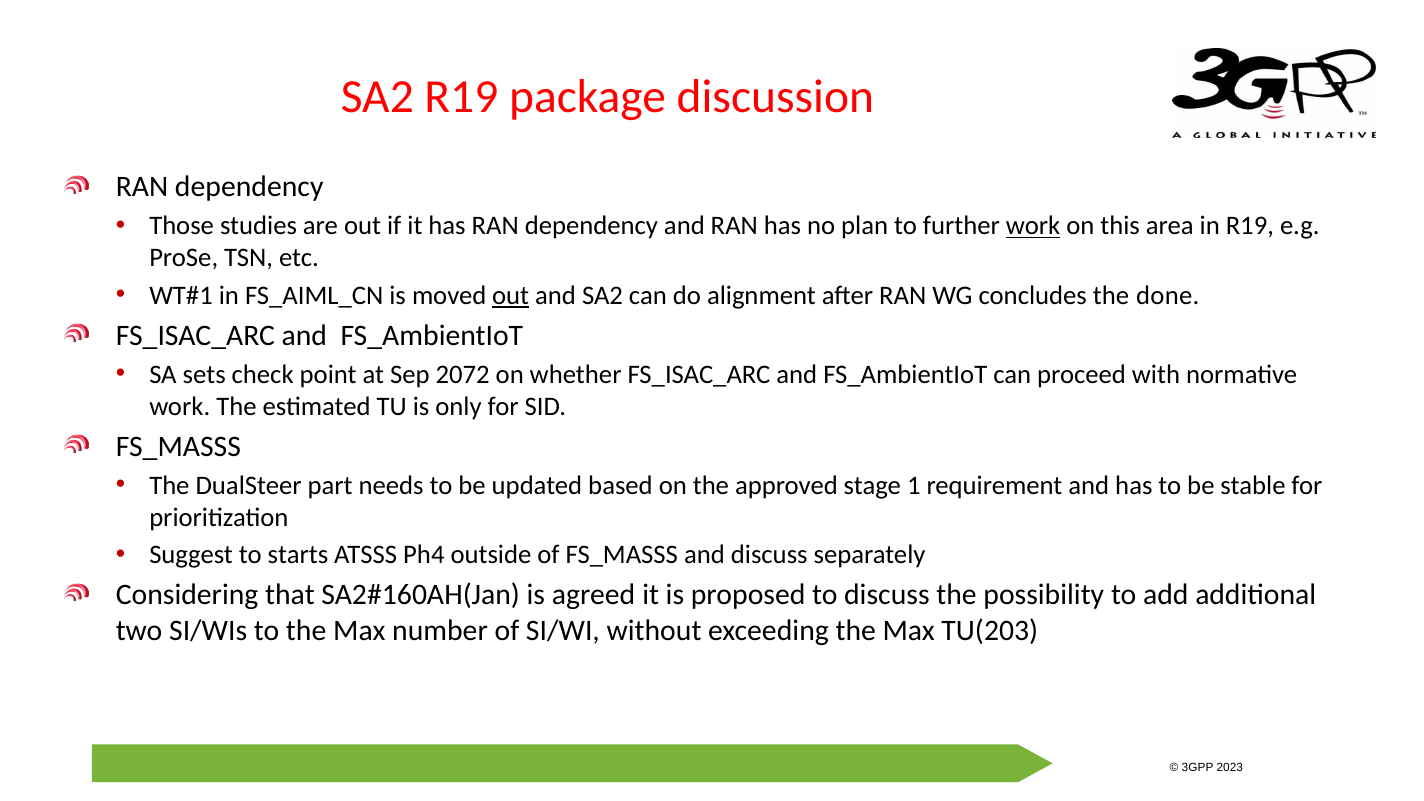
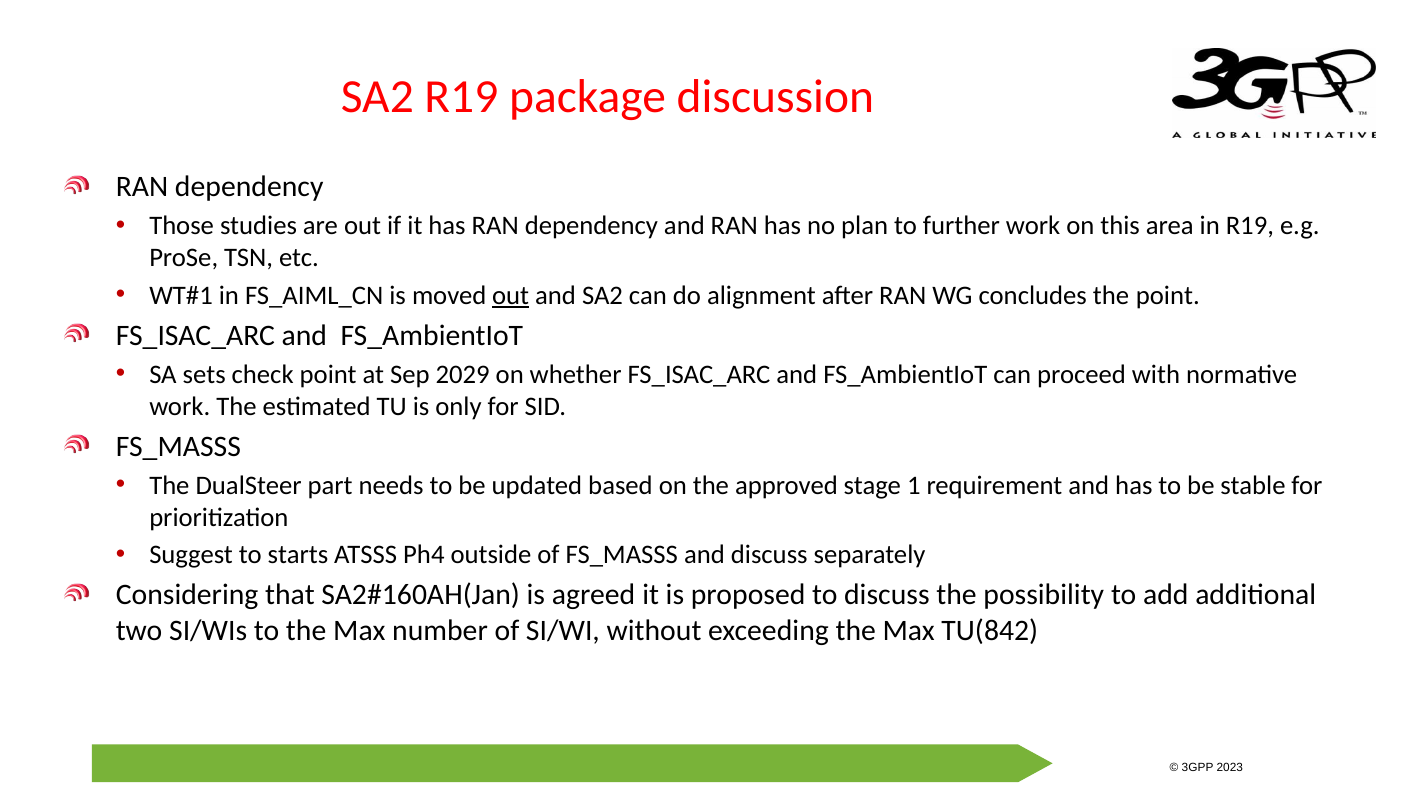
work at (1033, 226) underline: present -> none
the done: done -> point
2072: 2072 -> 2029
TU(203: TU(203 -> TU(842
